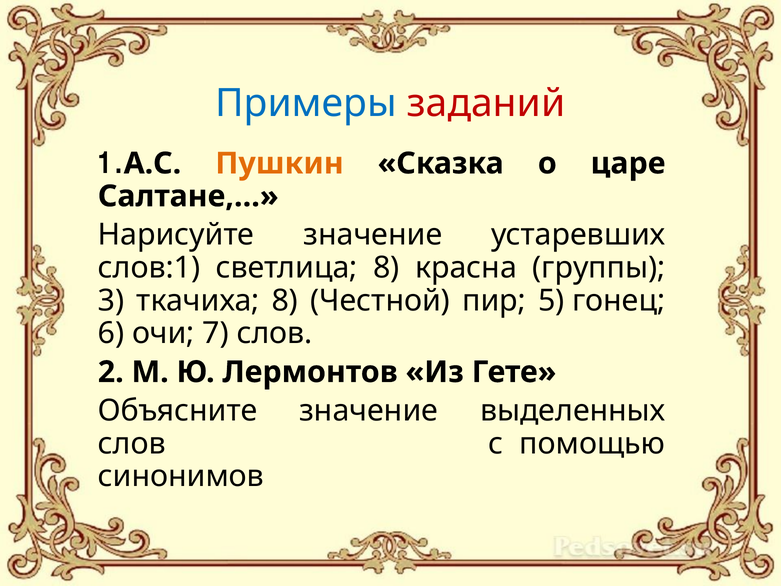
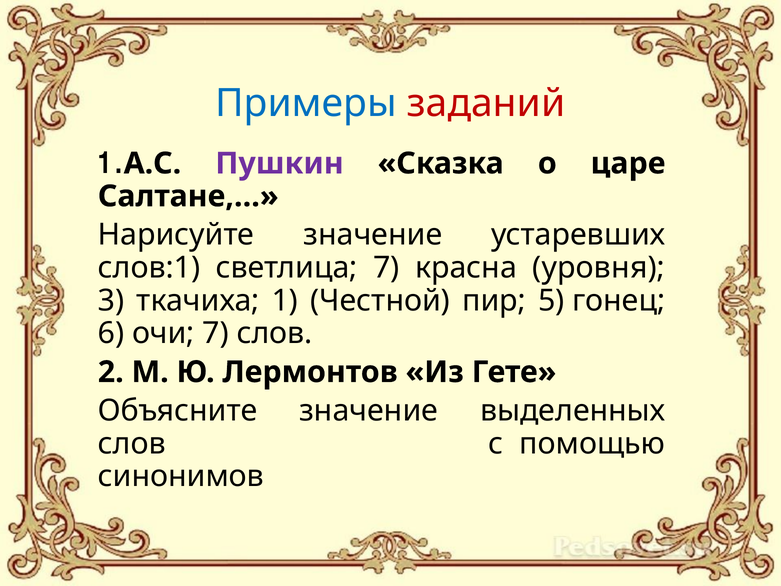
Пушкин colour: orange -> purple
светлица 8: 8 -> 7
группы: группы -> уровня
ткачиха 8: 8 -> 1
